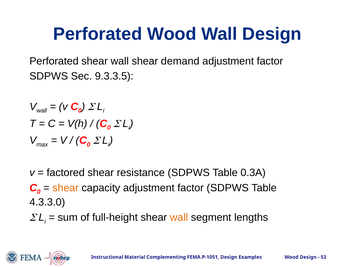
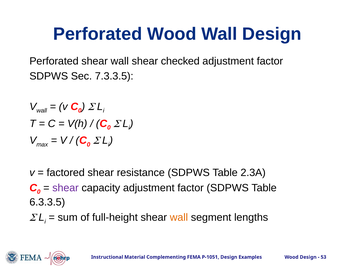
demand: demand -> checked
9.3.3.5: 9.3.3.5 -> 7.3.3.5
0.3A: 0.3A -> 2.3A
shear at (66, 188) colour: orange -> purple
4.3.3.0: 4.3.3.0 -> 6.3.3.5
